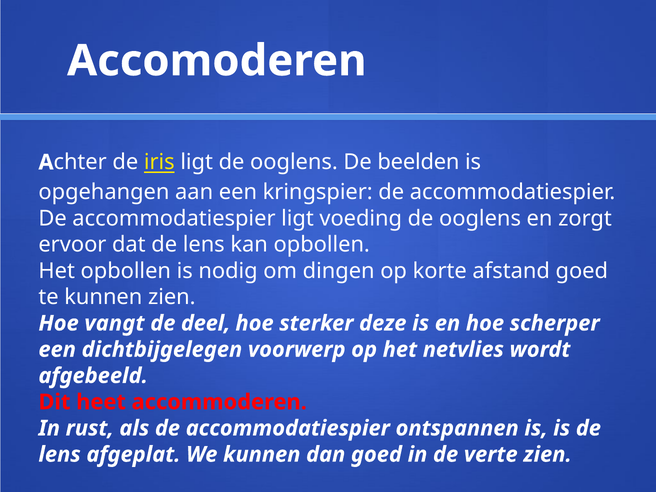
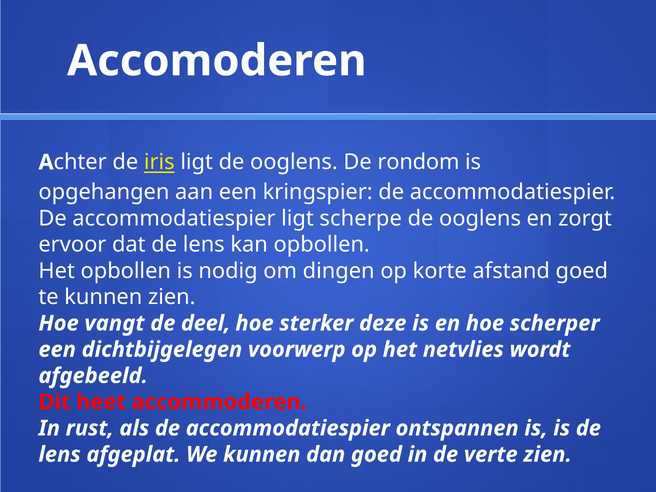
beelden: beelden -> rondom
voeding: voeding -> scherpe
